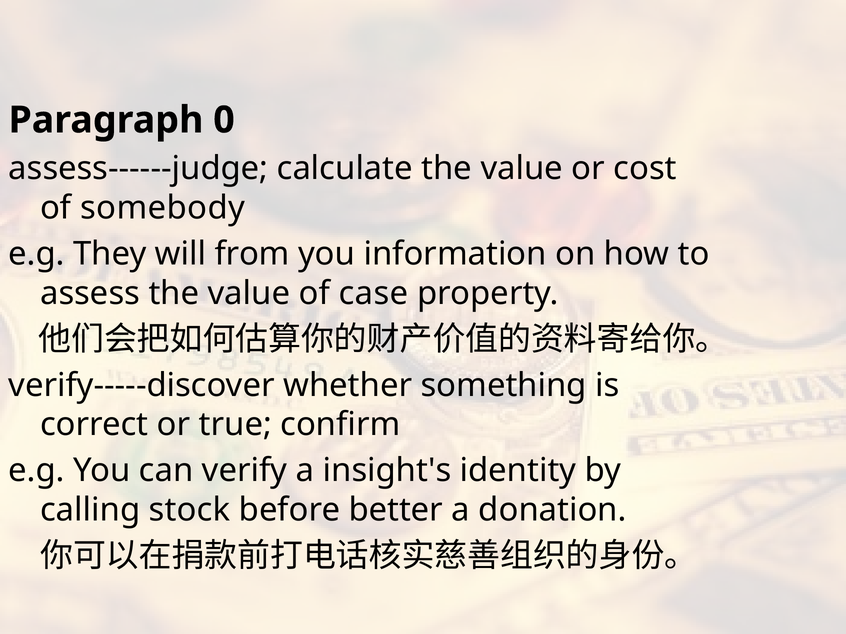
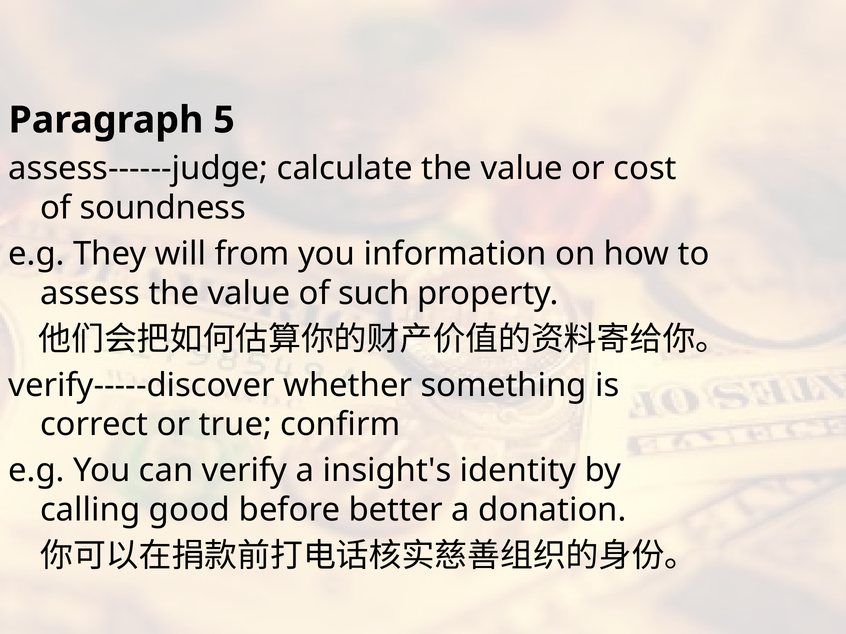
0: 0 -> 5
somebody: somebody -> soundness
case: case -> such
stock: stock -> good
